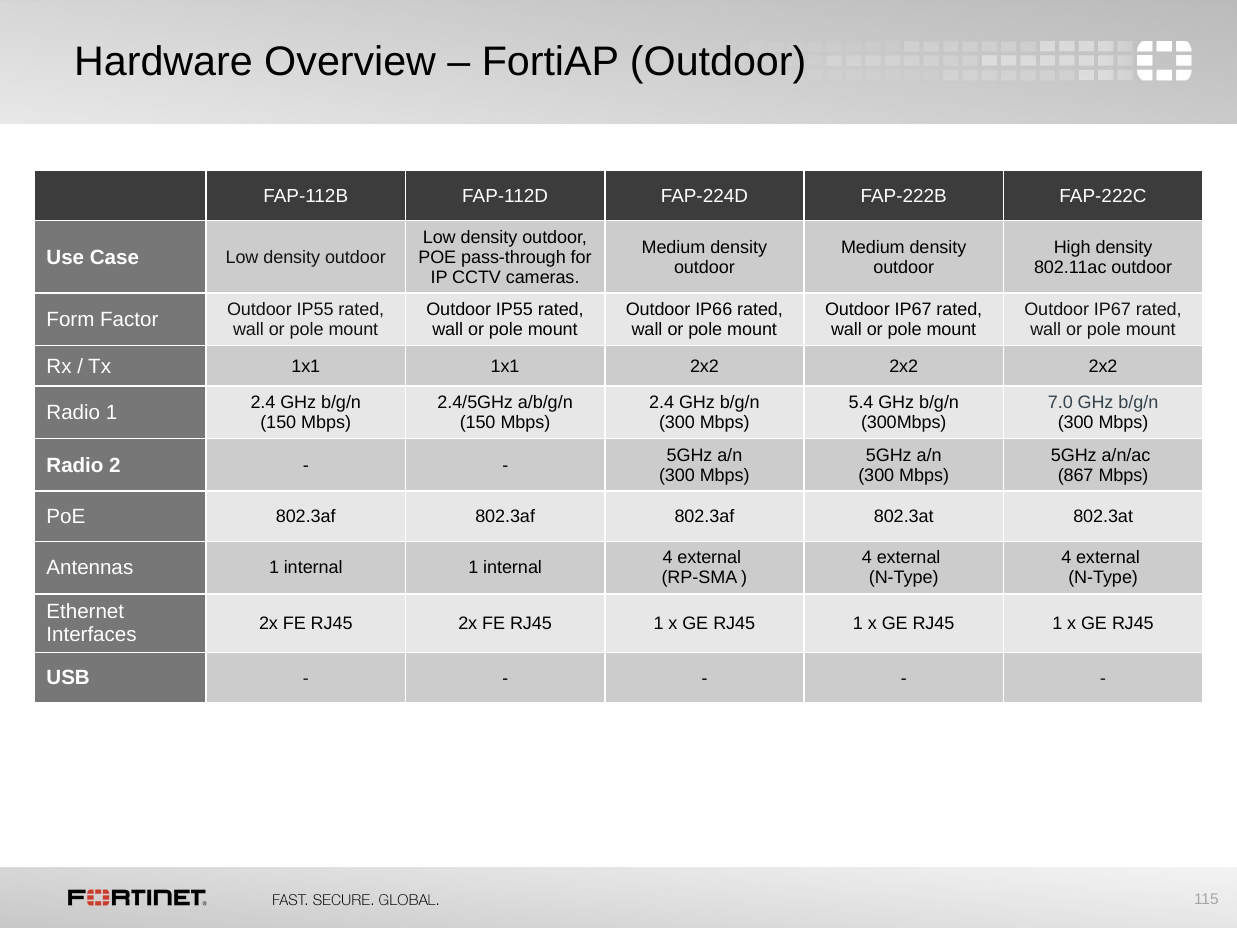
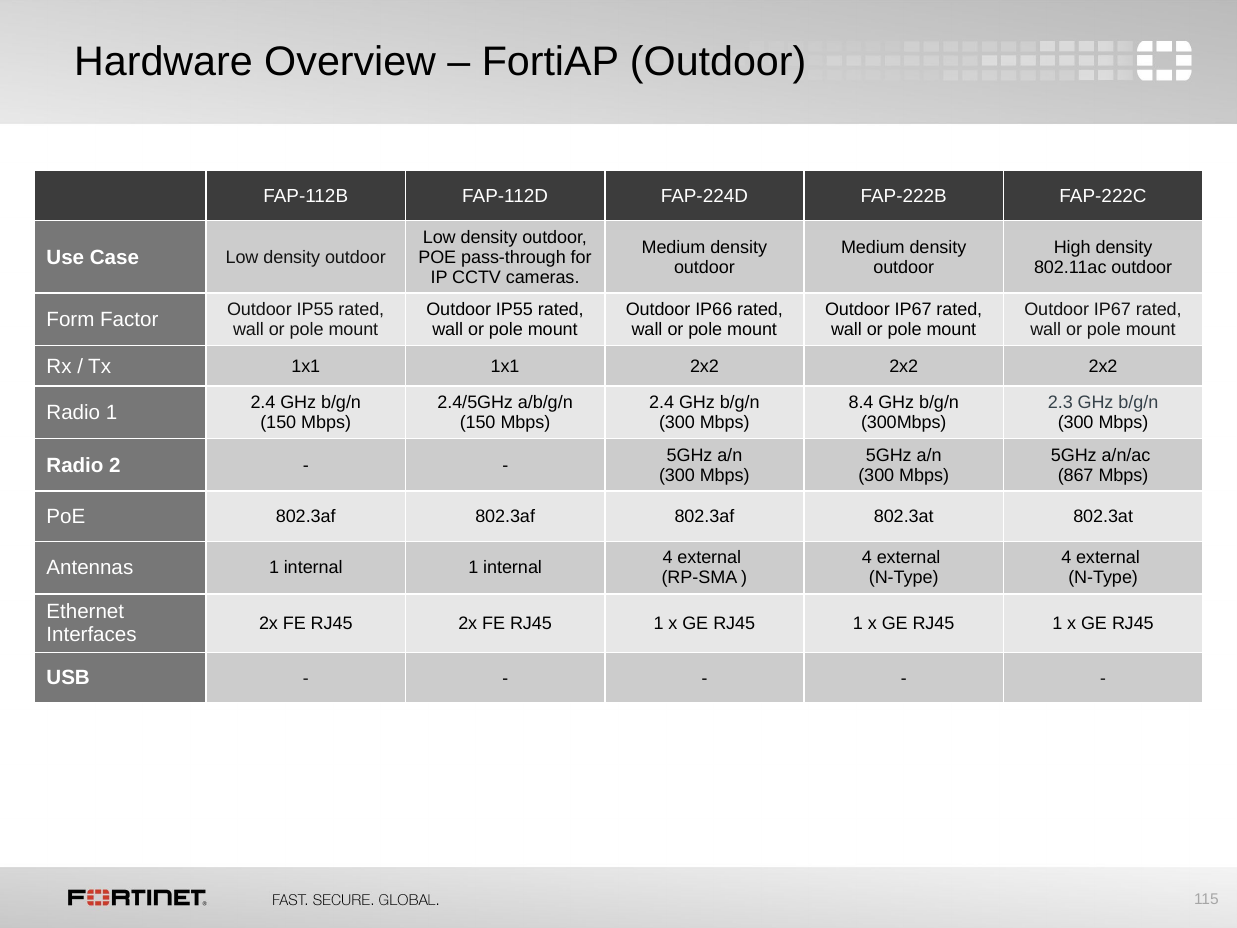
5.4: 5.4 -> 8.4
7.0: 7.0 -> 2.3
